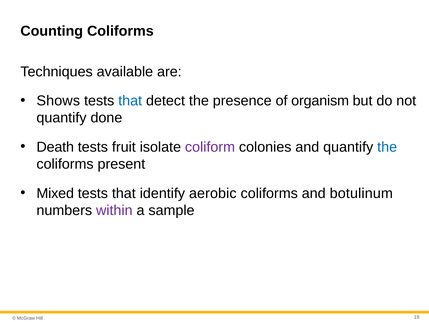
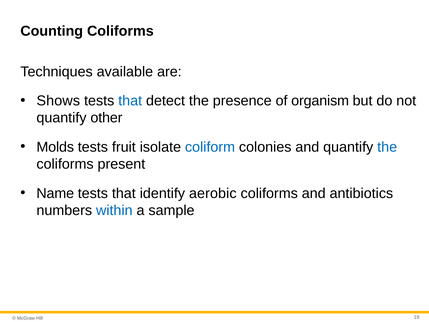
done: done -> other
Death: Death -> Molds
coliform colour: purple -> blue
Mixed: Mixed -> Name
botulinum: botulinum -> antibiotics
within colour: purple -> blue
